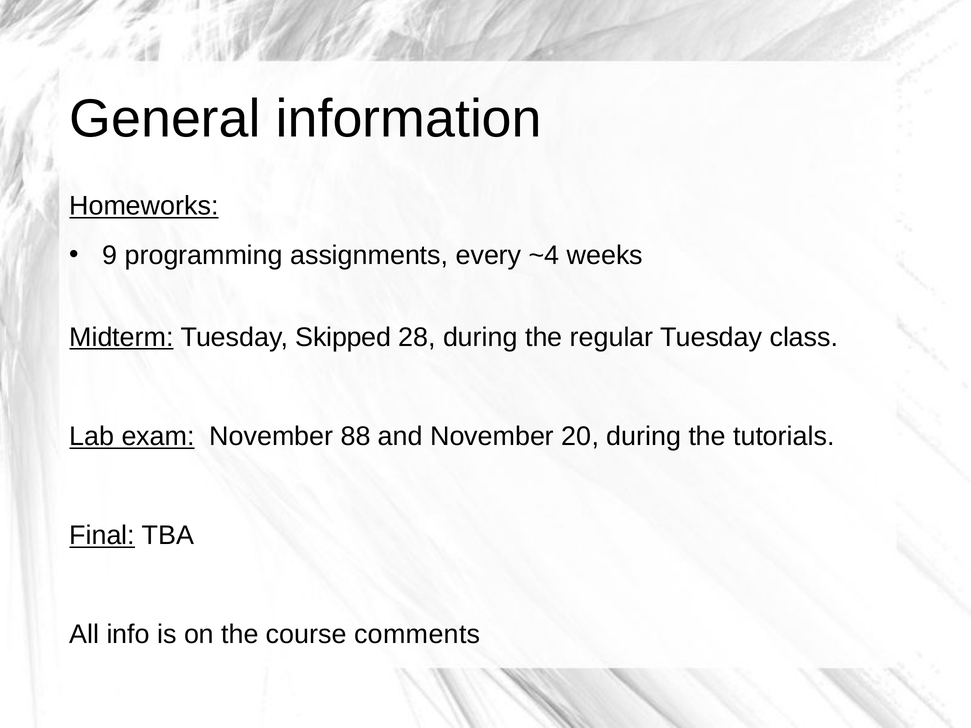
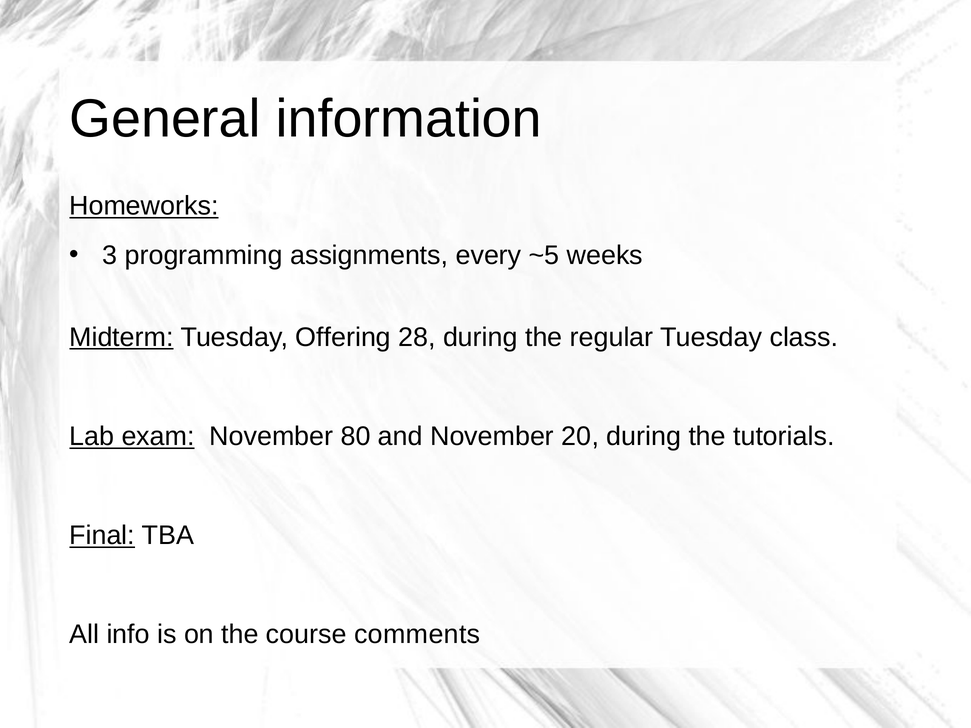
9: 9 -> 3
~4: ~4 -> ~5
Skipped: Skipped -> Offering
88: 88 -> 80
